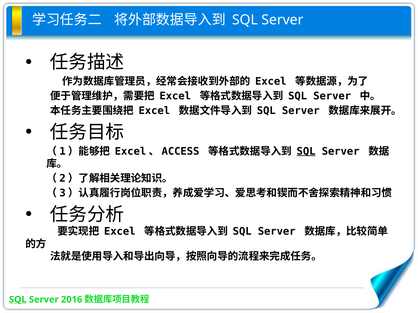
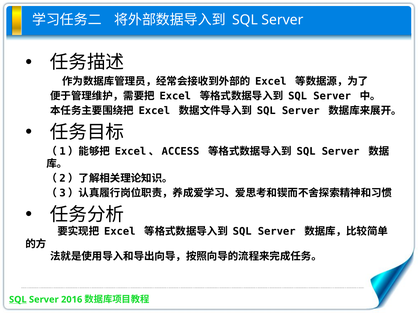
SQL at (306, 151) underline: present -> none
